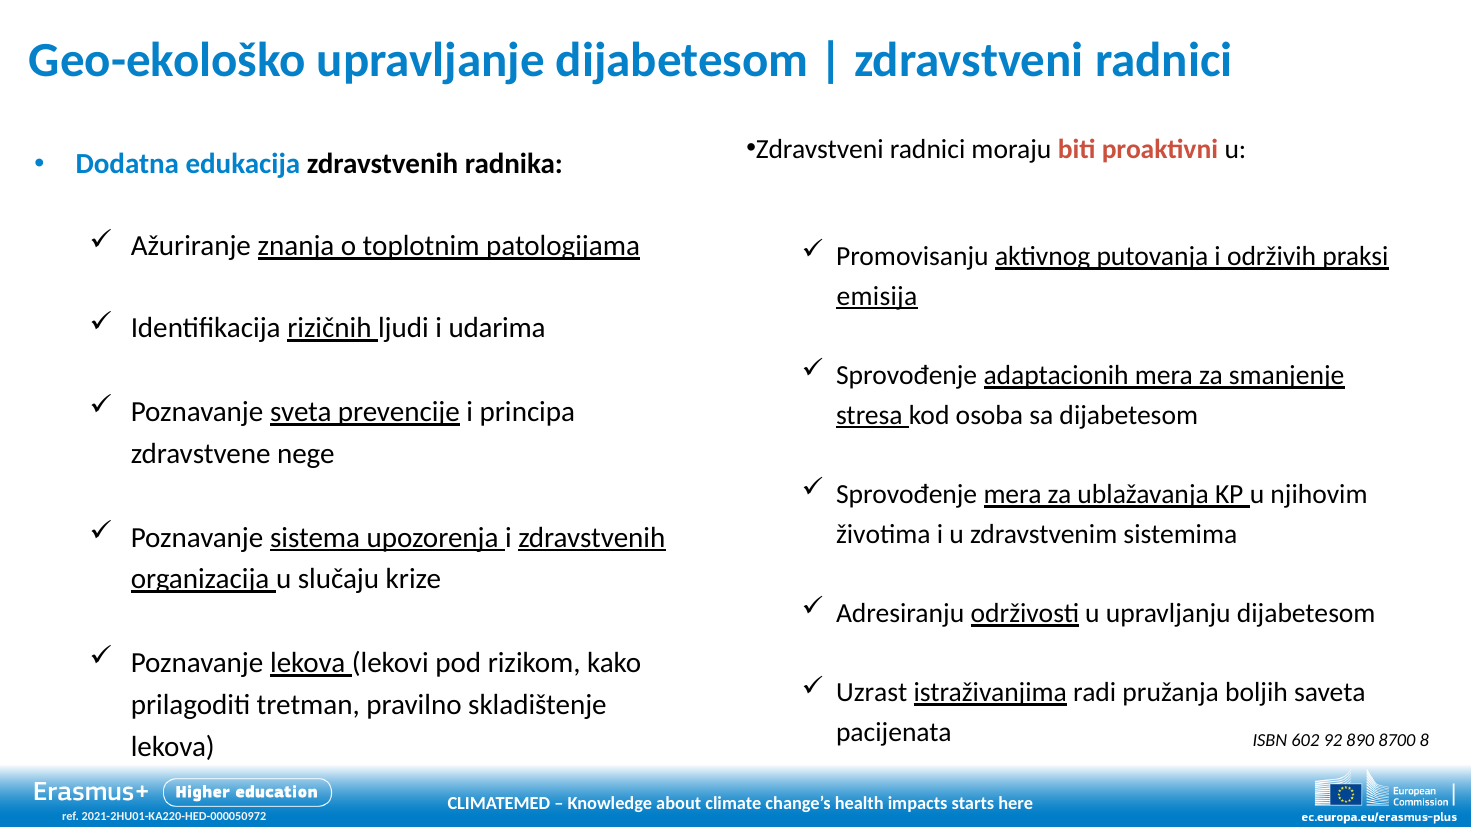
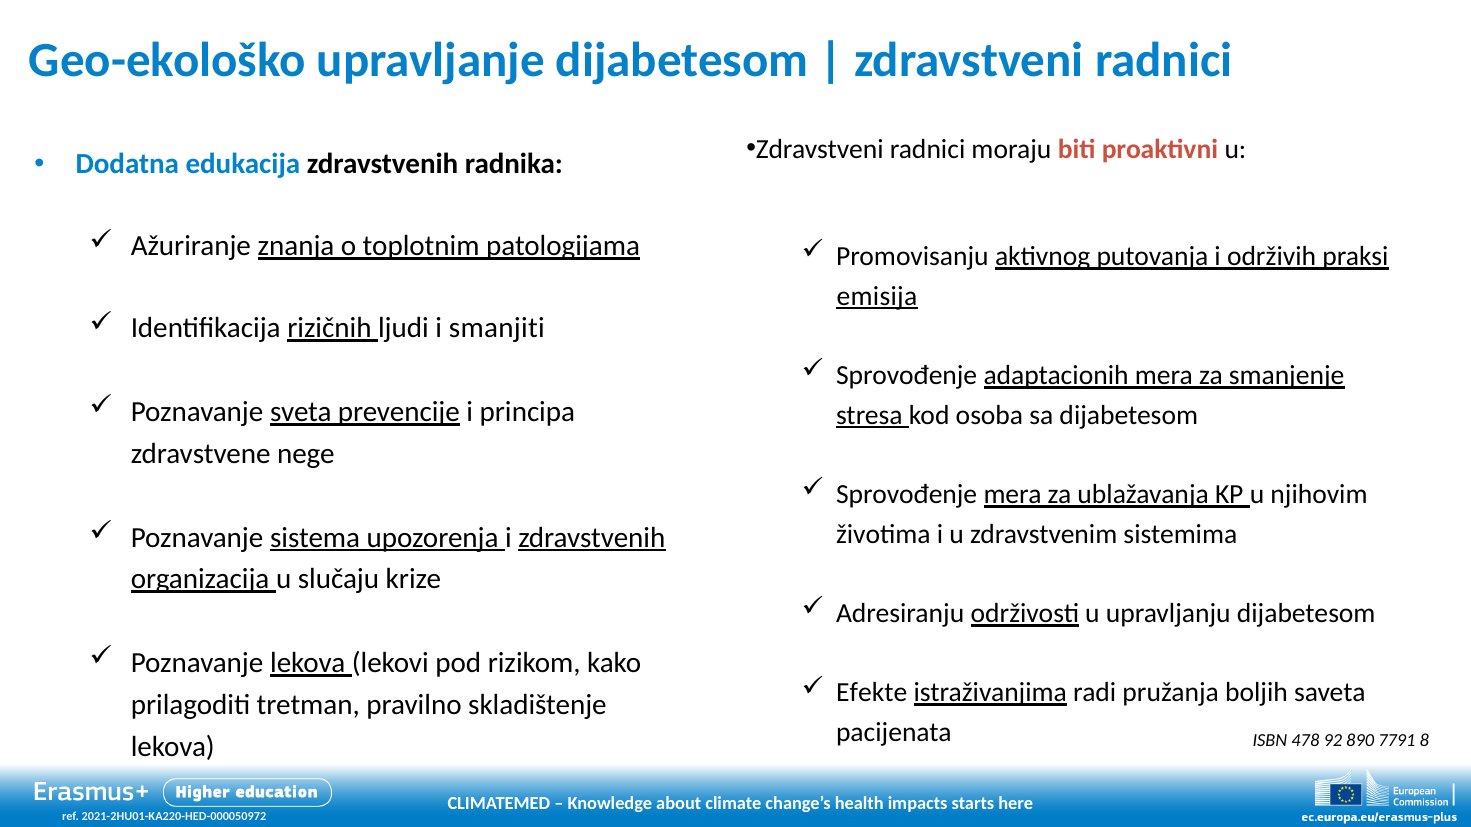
udarima: udarima -> smanjiti
Uzrast: Uzrast -> Efekte
602: 602 -> 478
8700: 8700 -> 7791
